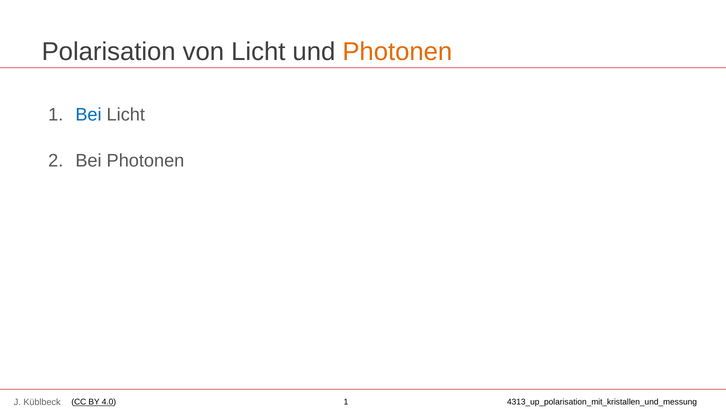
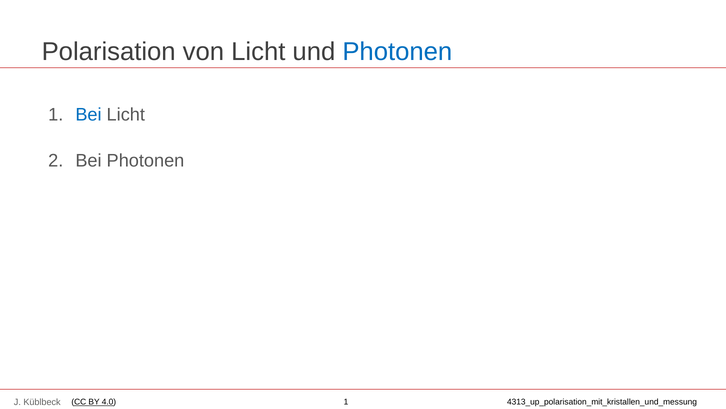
Photonen at (397, 52) colour: orange -> blue
